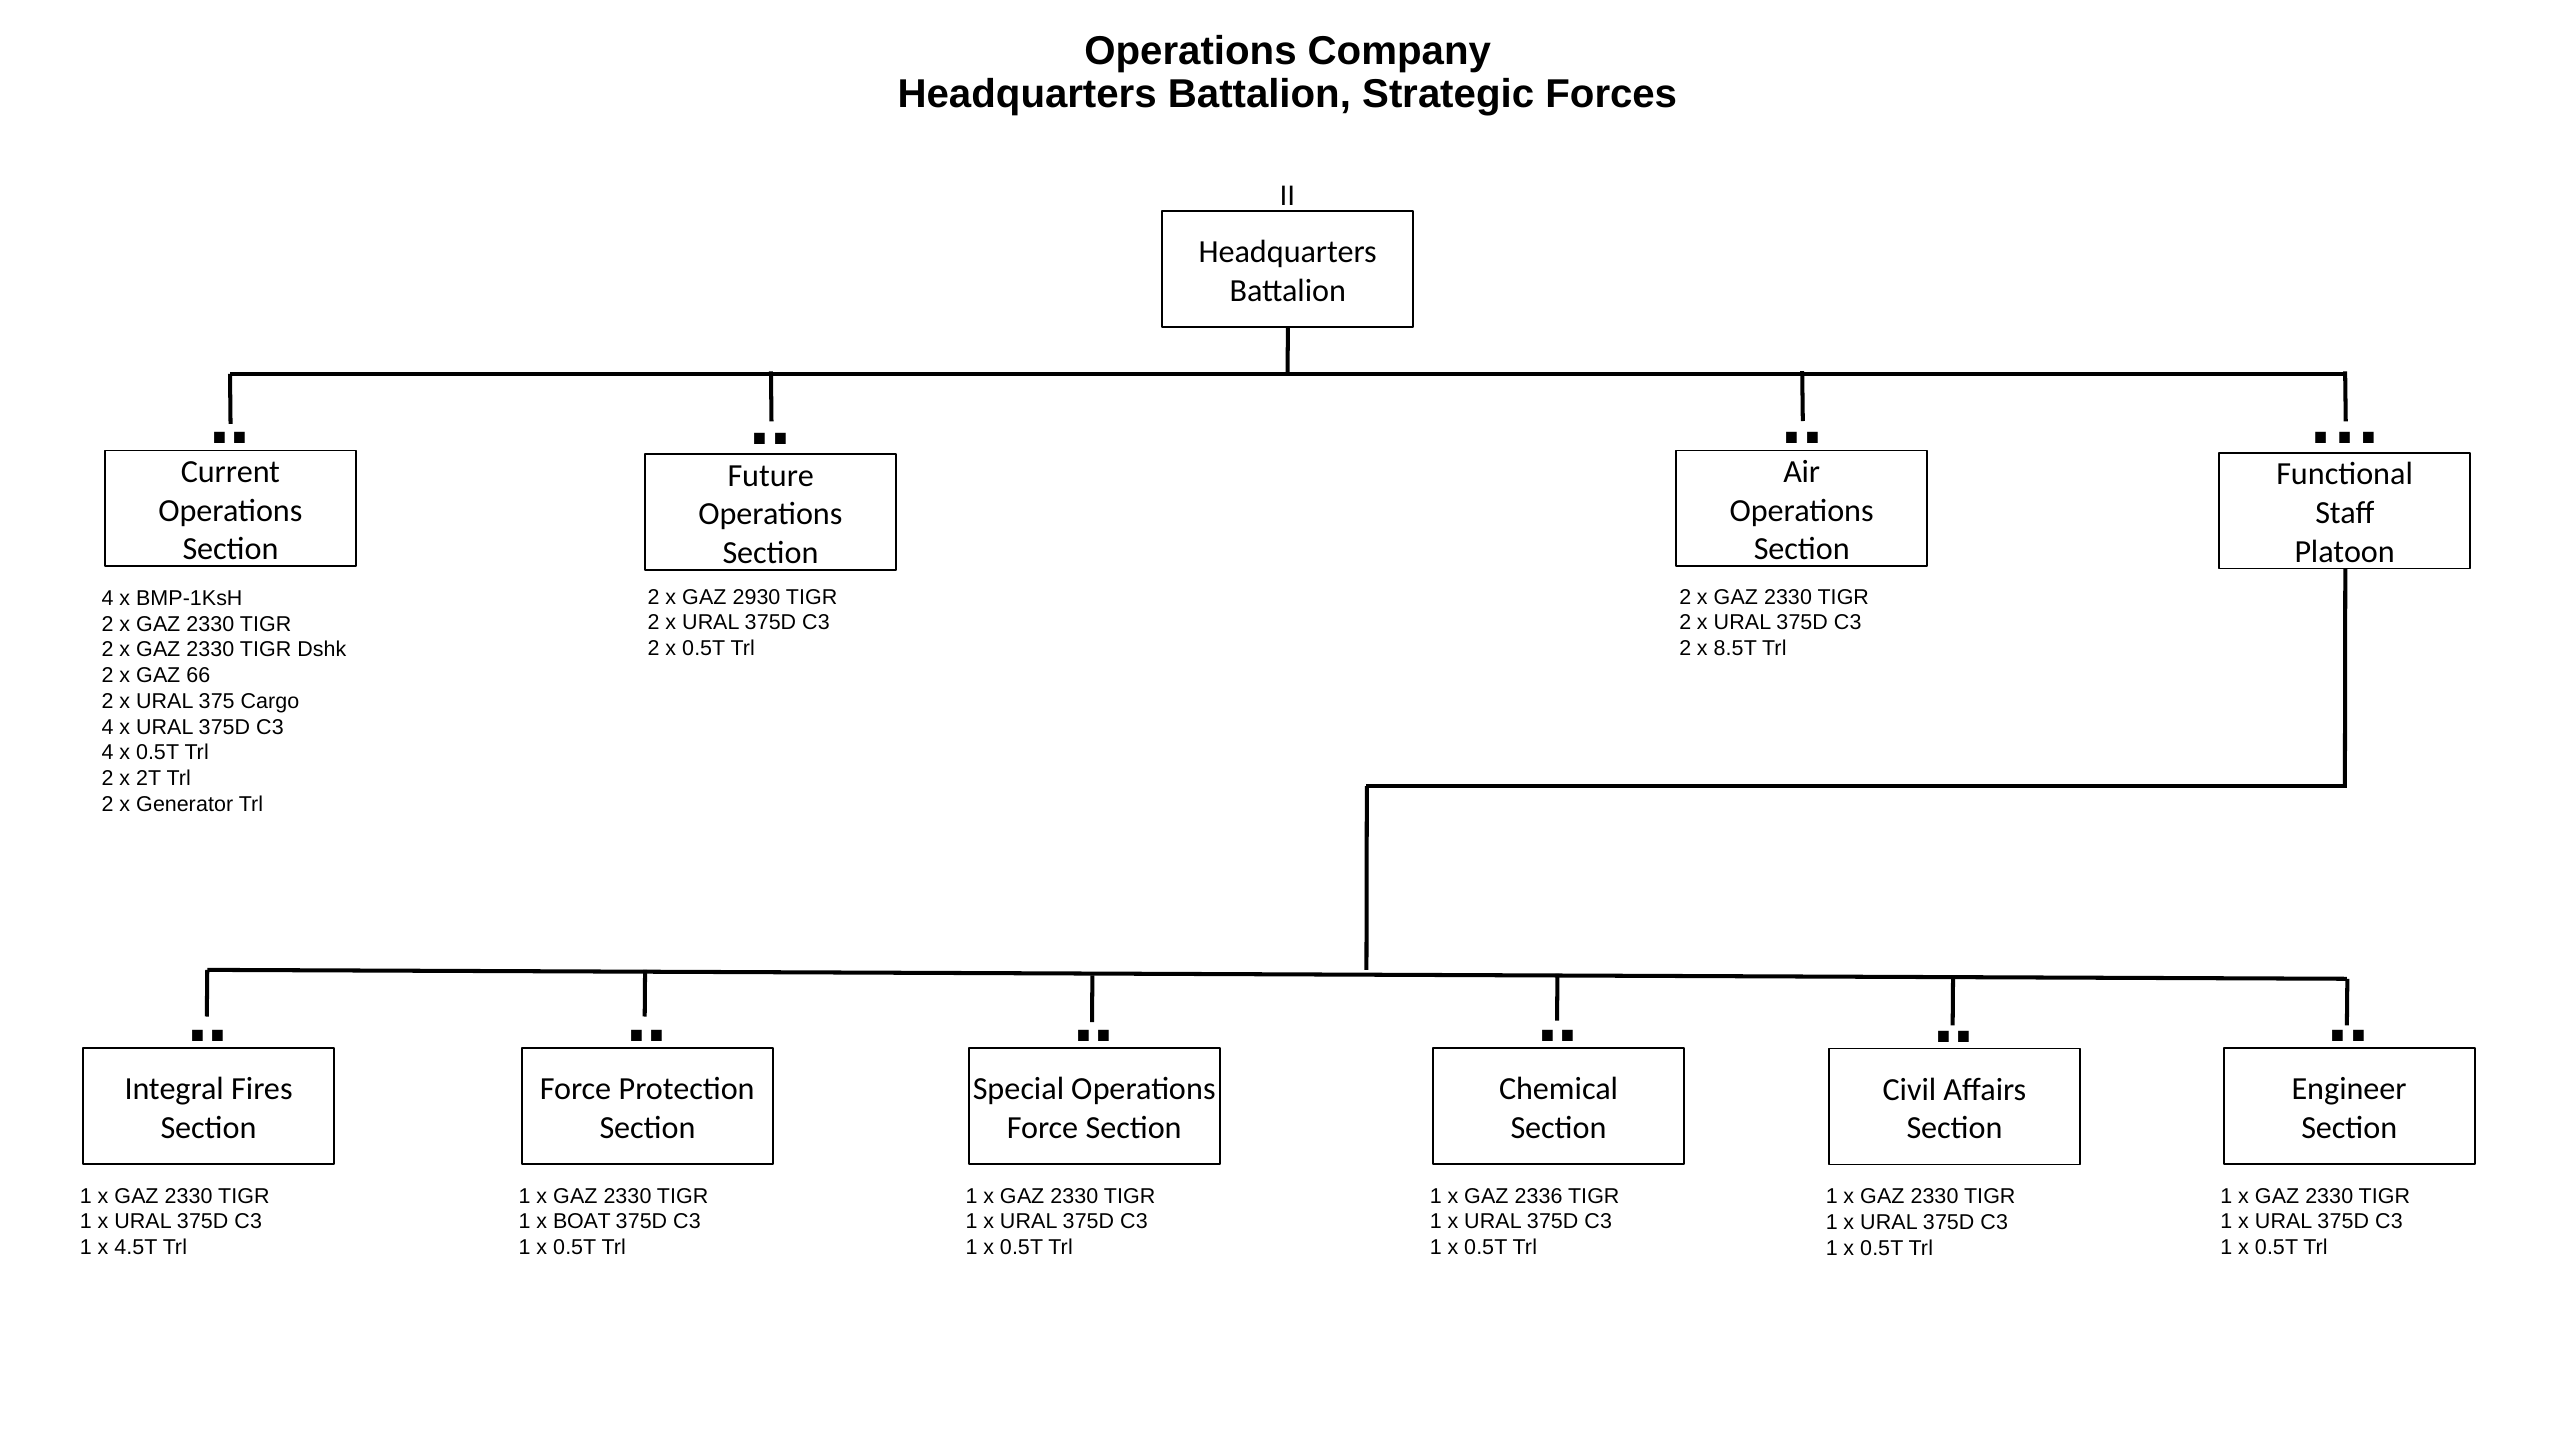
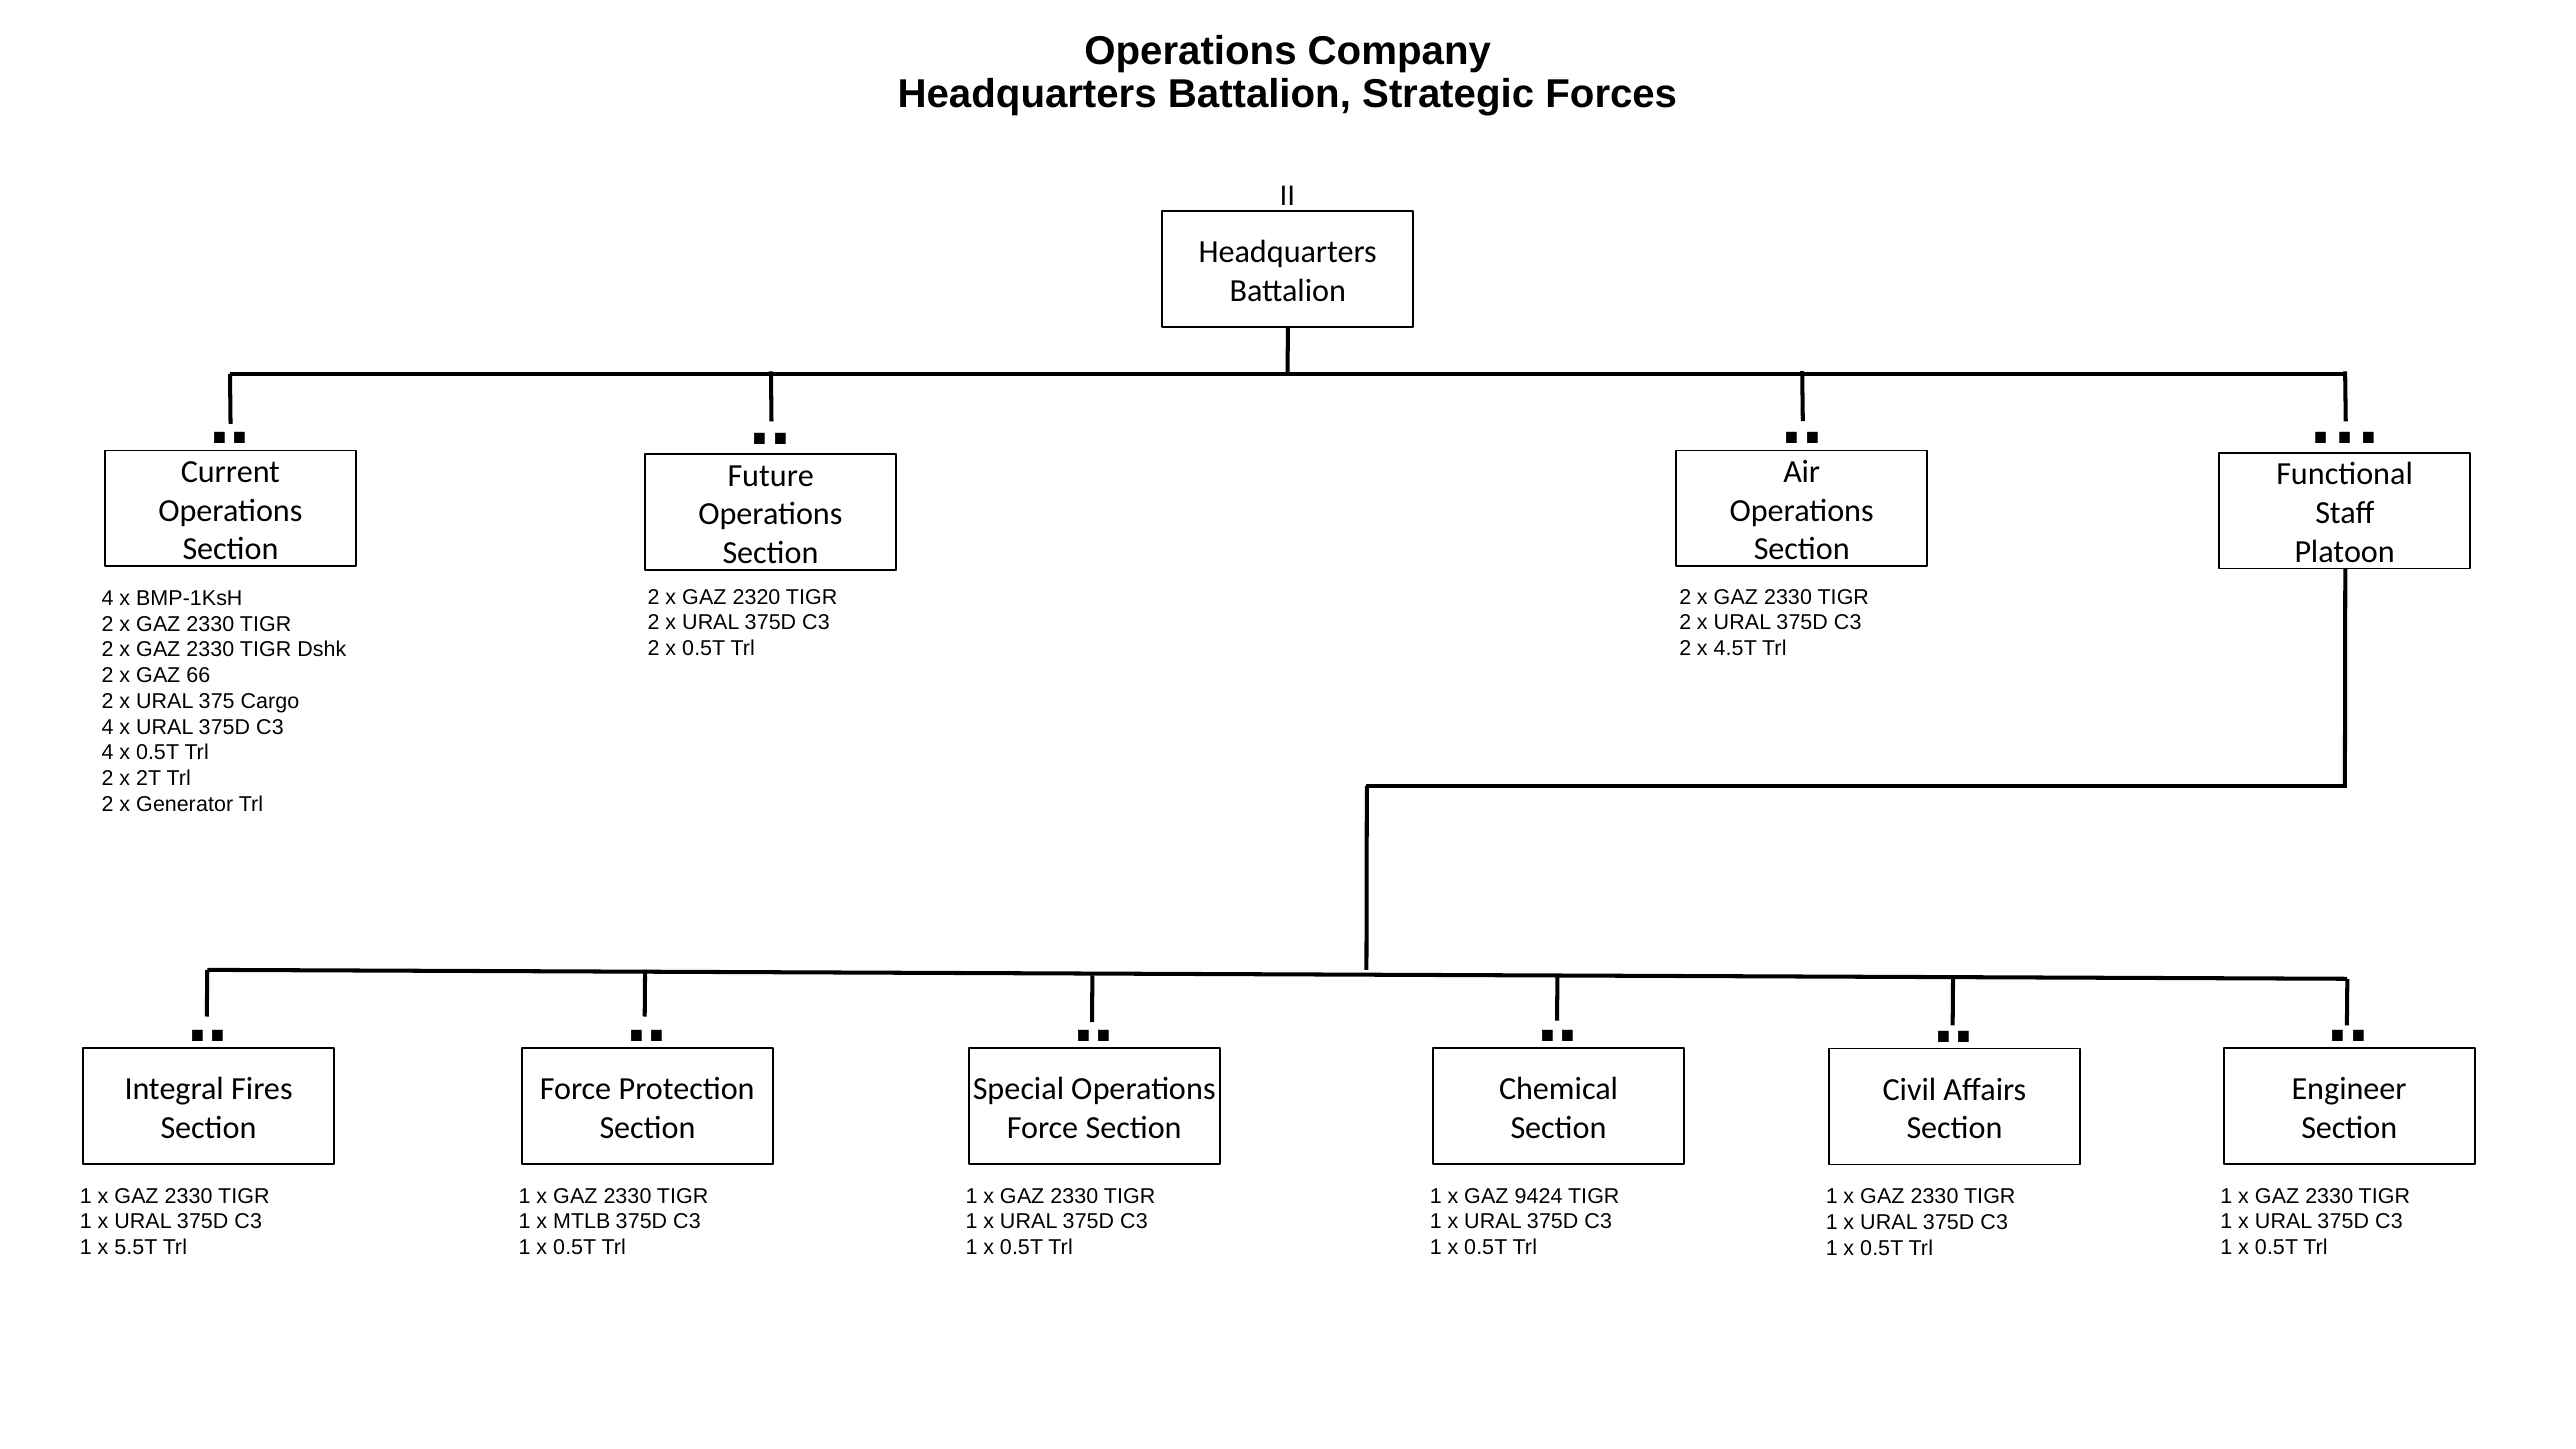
2930: 2930 -> 2320
8.5T: 8.5T -> 4.5T
2336: 2336 -> 9424
BOAT: BOAT -> MTLB
4.5T: 4.5T -> 5.5T
